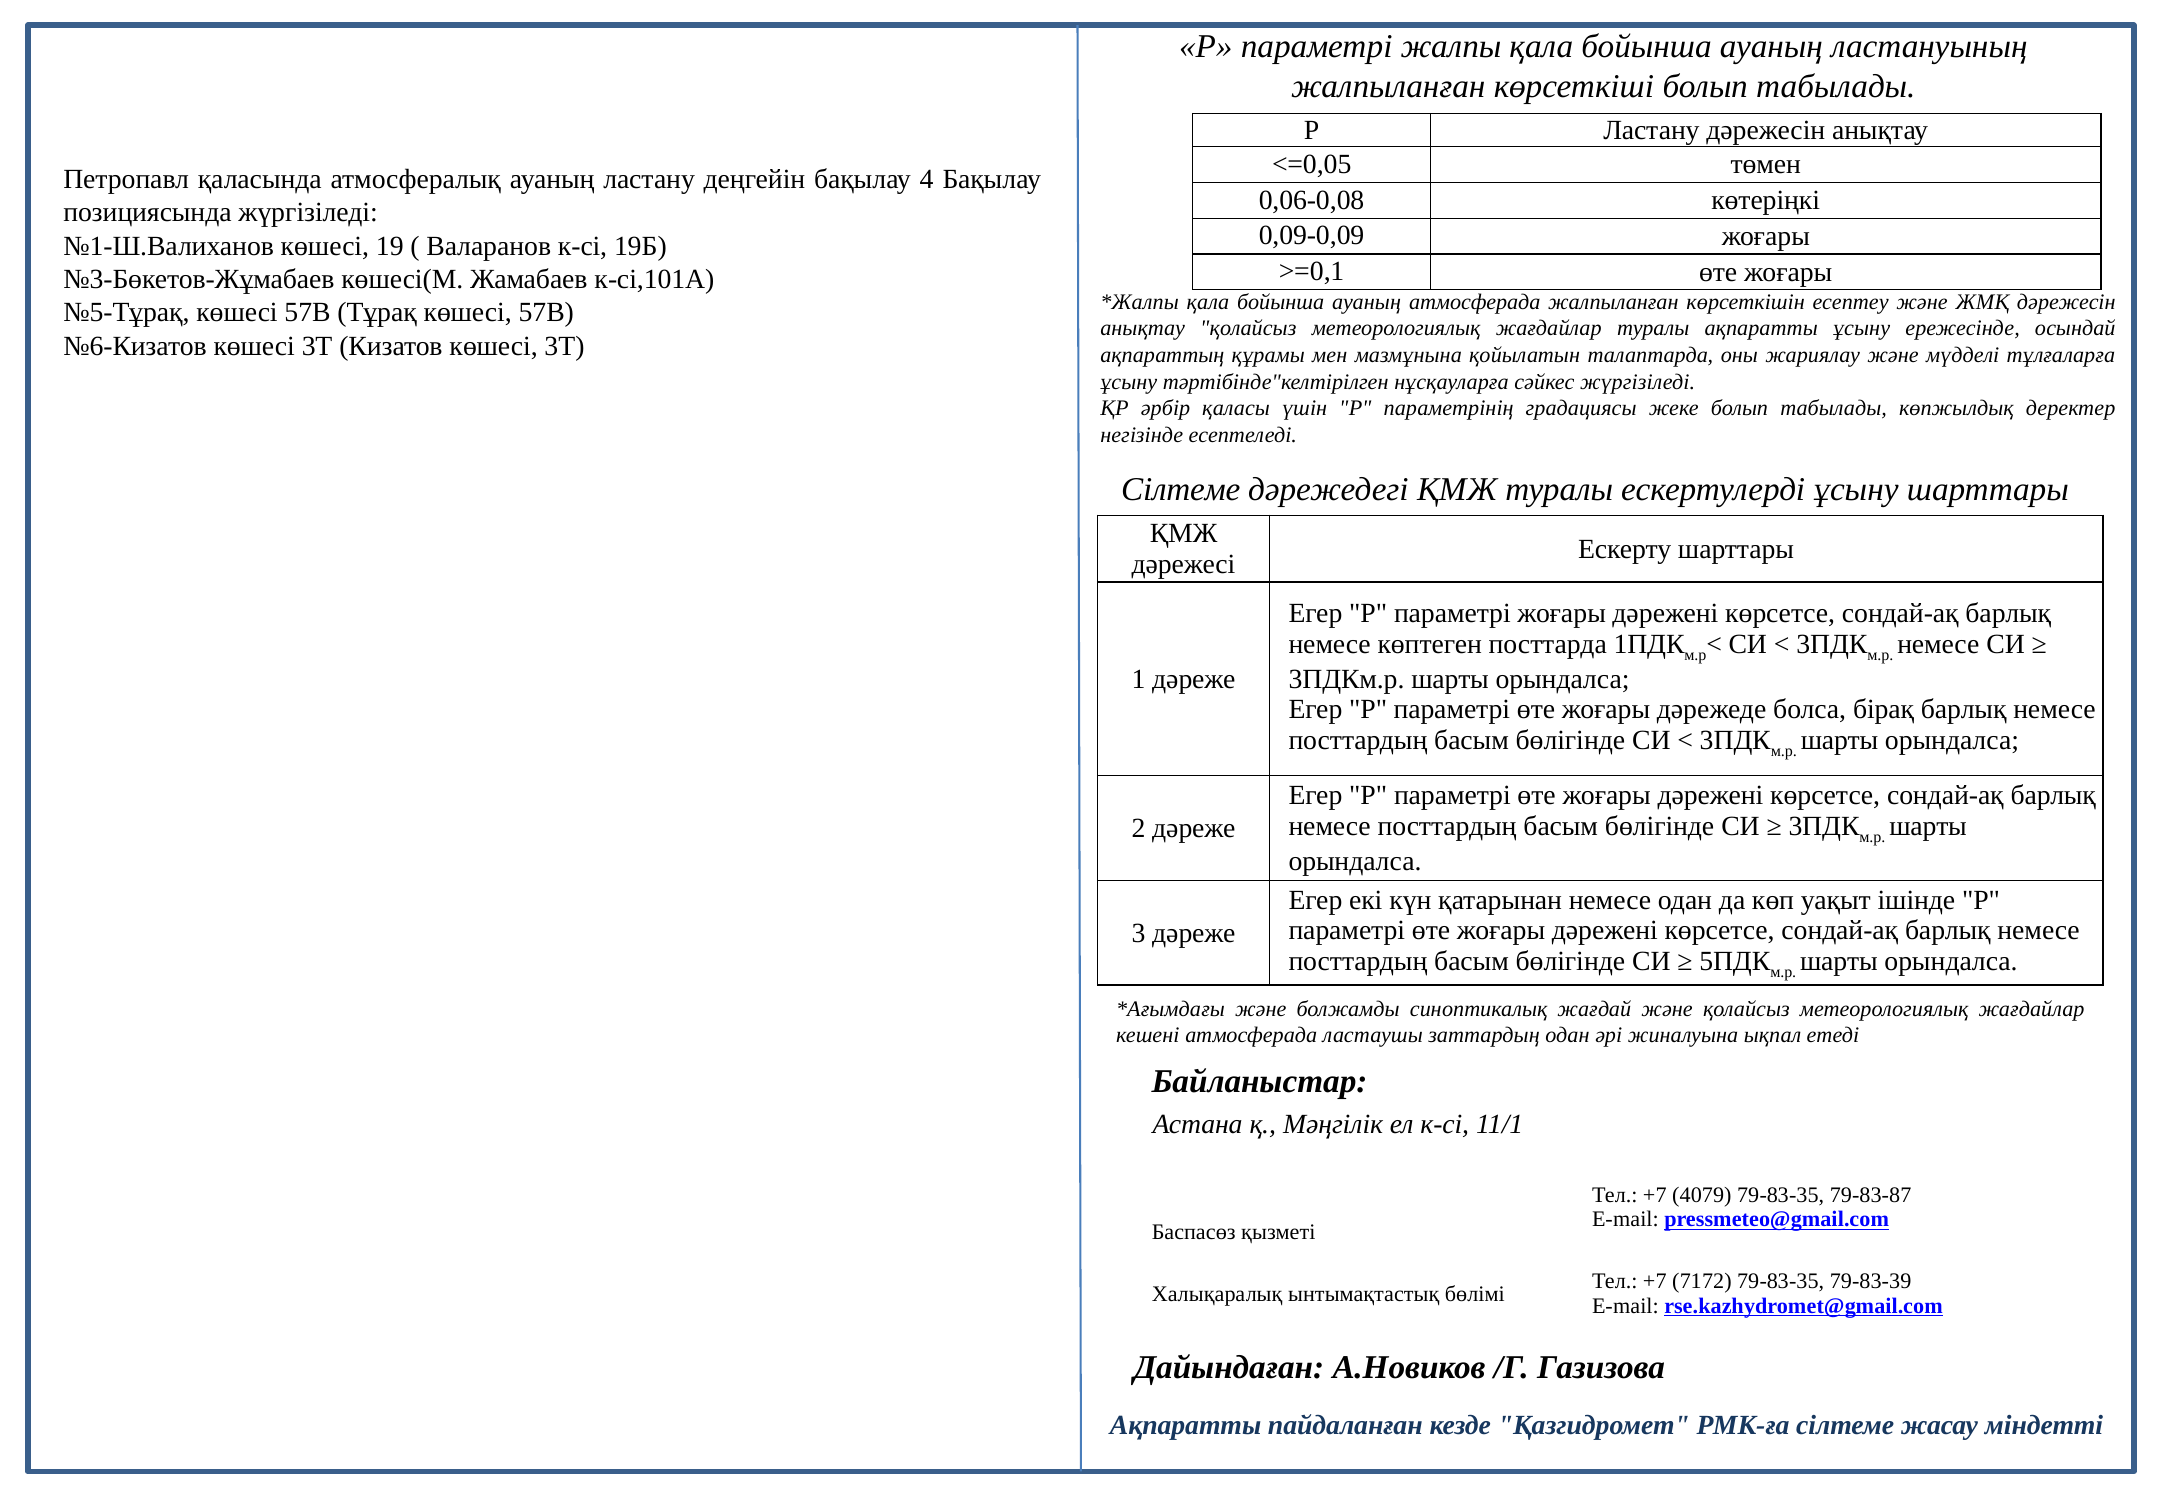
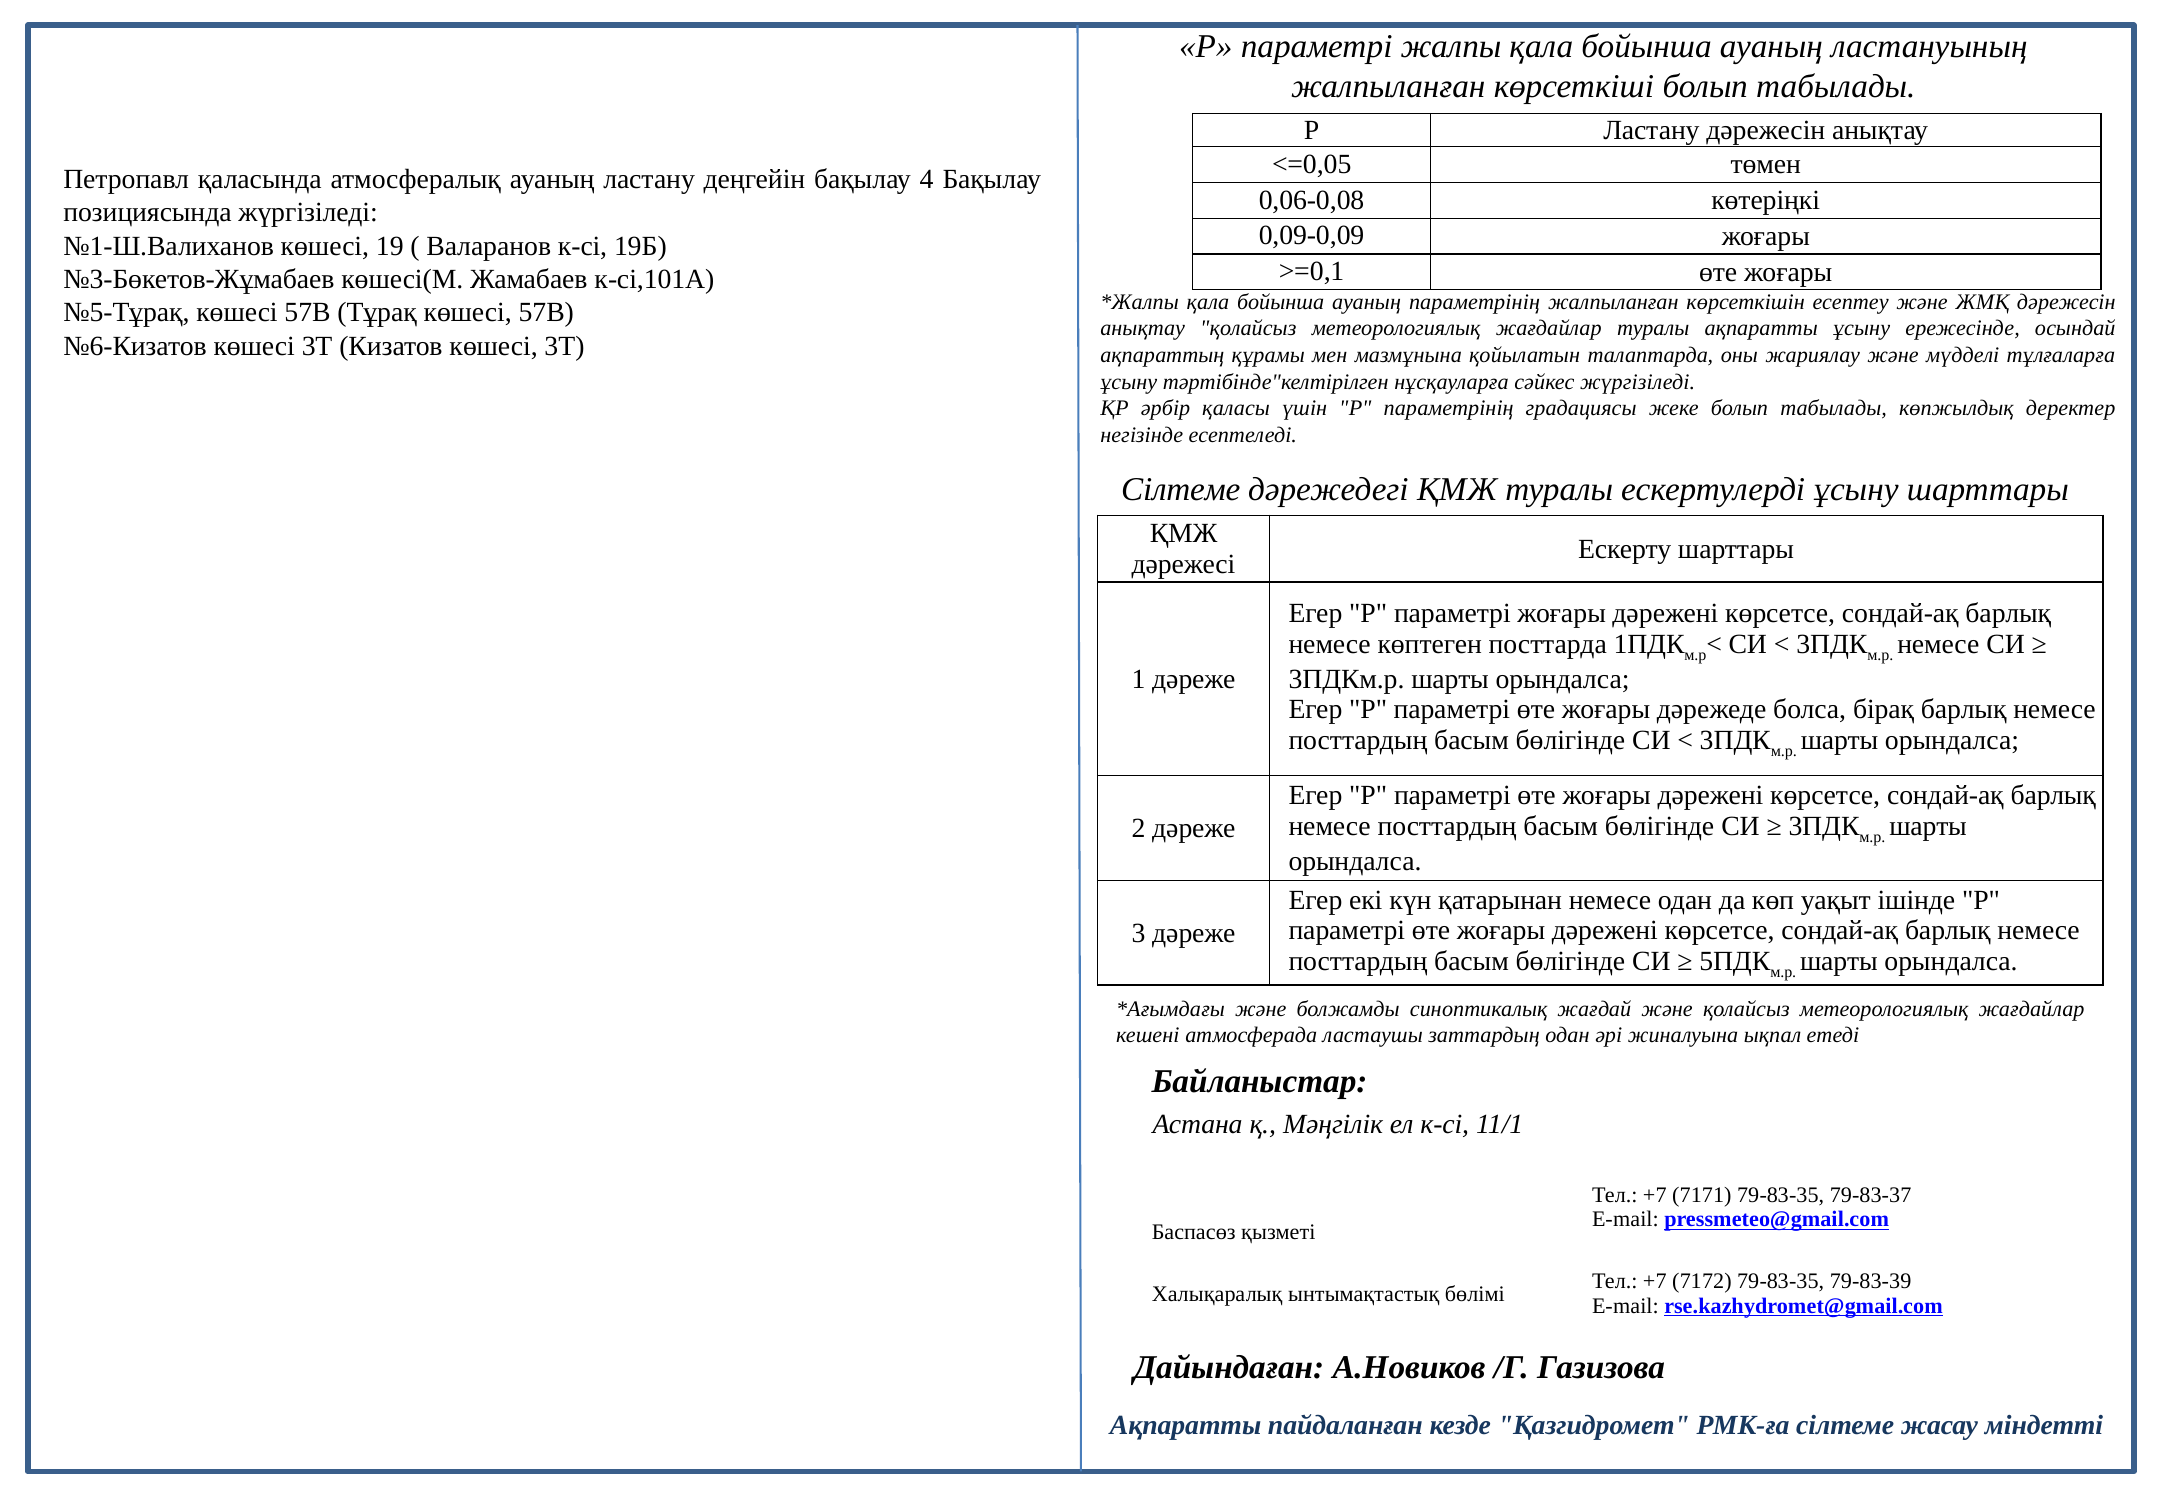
ауаның атмосферада: атмосферада -> параметрінің
4079: 4079 -> 7171
79-83-87: 79-83-87 -> 79-83-37
